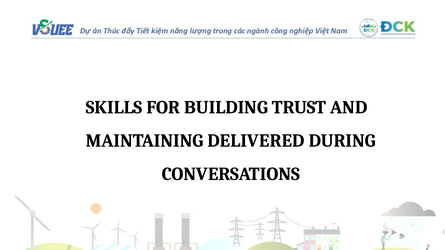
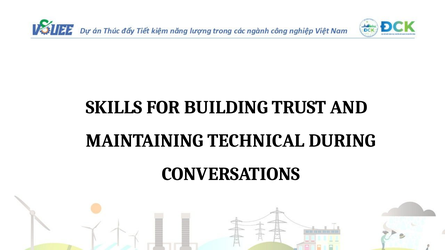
DELIVERED: DELIVERED -> TECHNICAL
